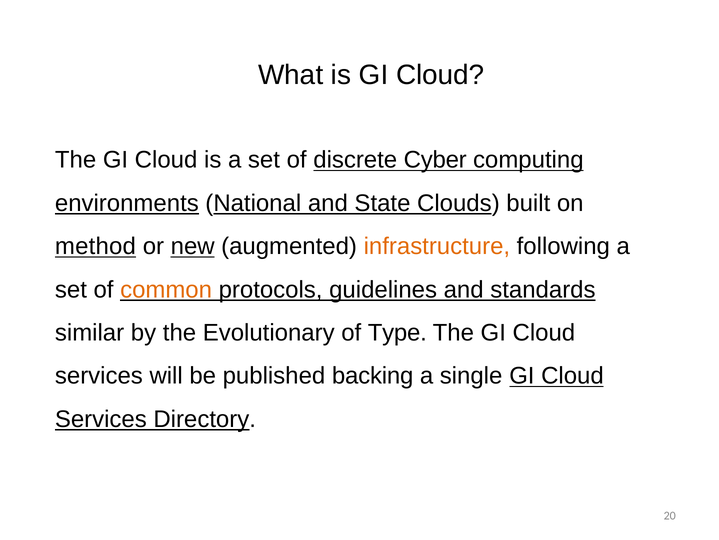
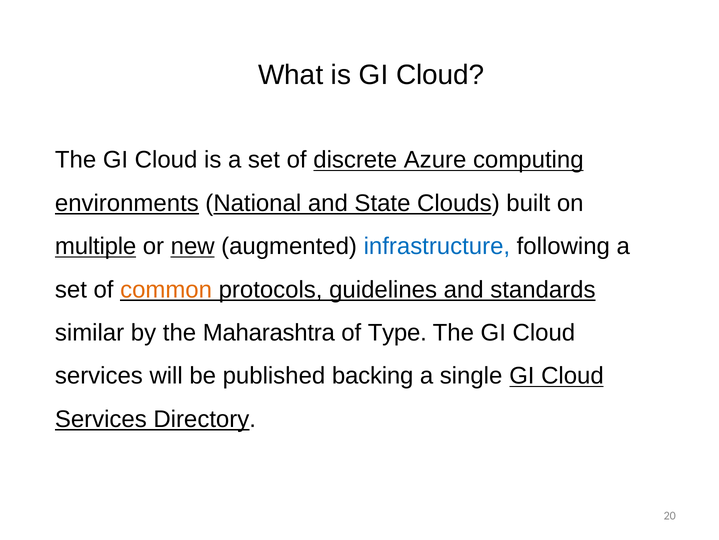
Cyber: Cyber -> Azure
method: method -> multiple
infrastructure colour: orange -> blue
Evolutionary: Evolutionary -> Maharashtra
